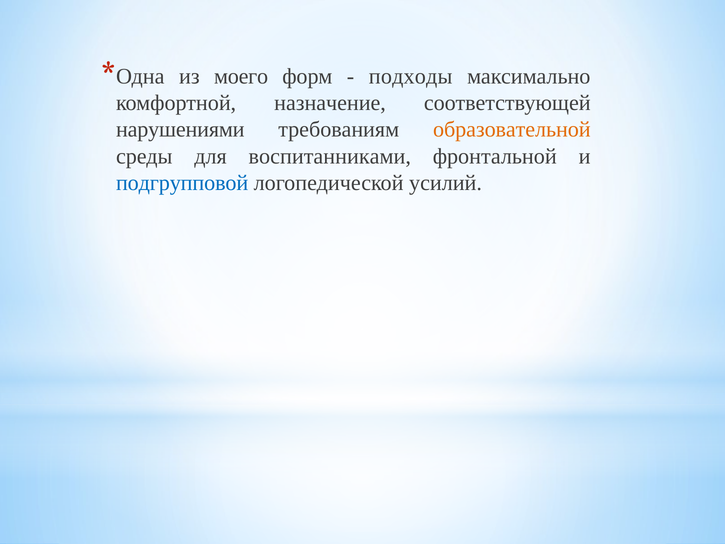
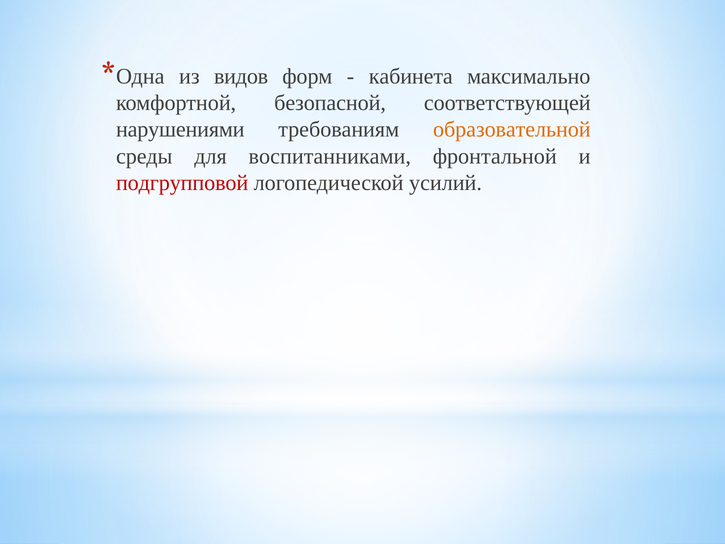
моего: моего -> видов
подходы: подходы -> кабинета
назначение: назначение -> безопасной
подгрупповой colour: blue -> red
